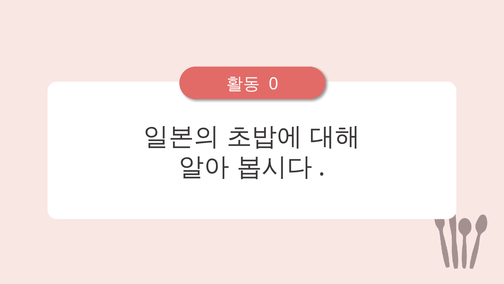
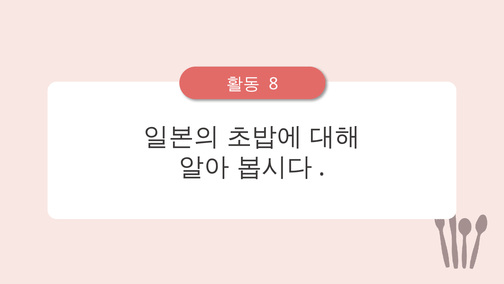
0: 0 -> 8
